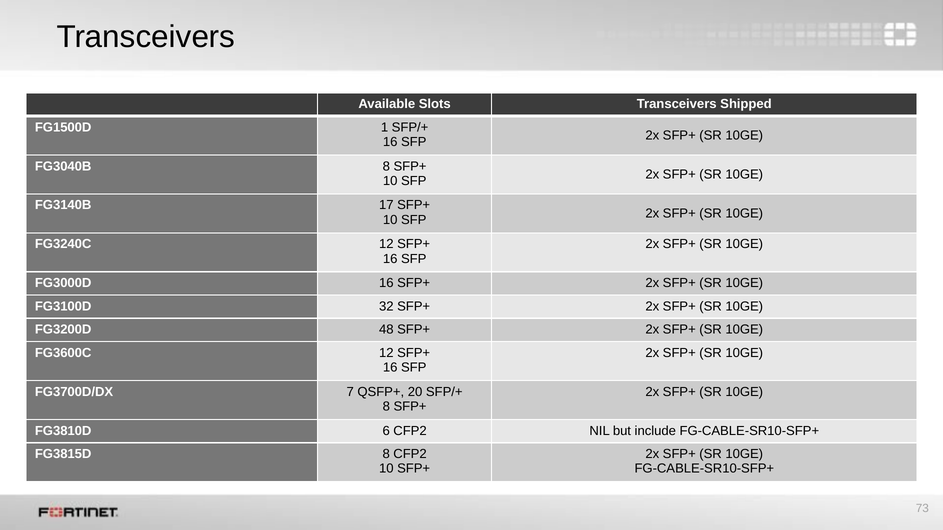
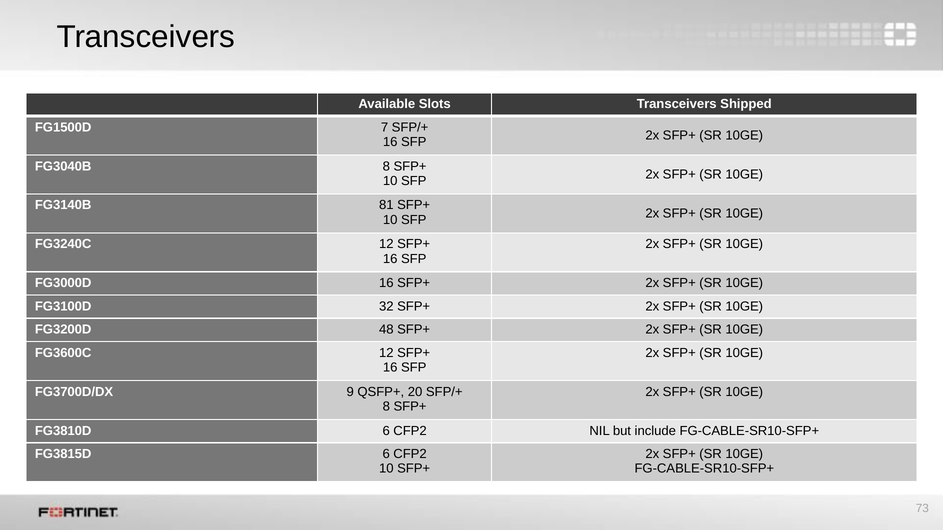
1: 1 -> 7
17: 17 -> 81
7: 7 -> 9
FG3815D 8: 8 -> 6
